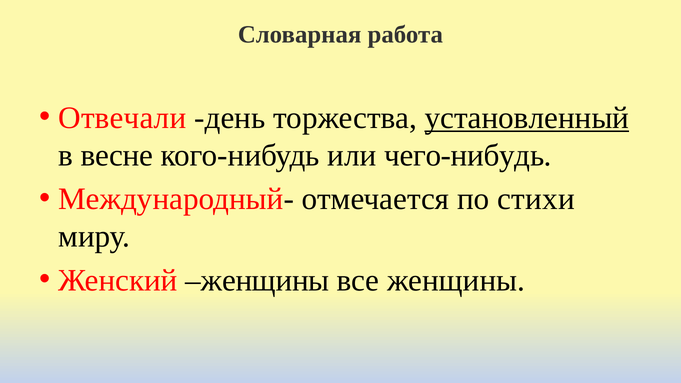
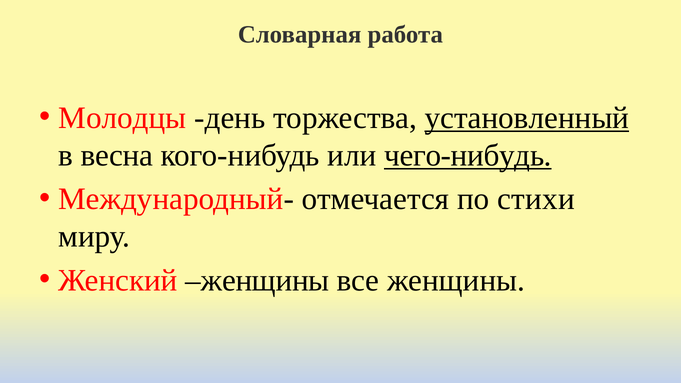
Отвечали: Отвечали -> Молодцы
весне: весне -> весна
чего-нибудь underline: none -> present
